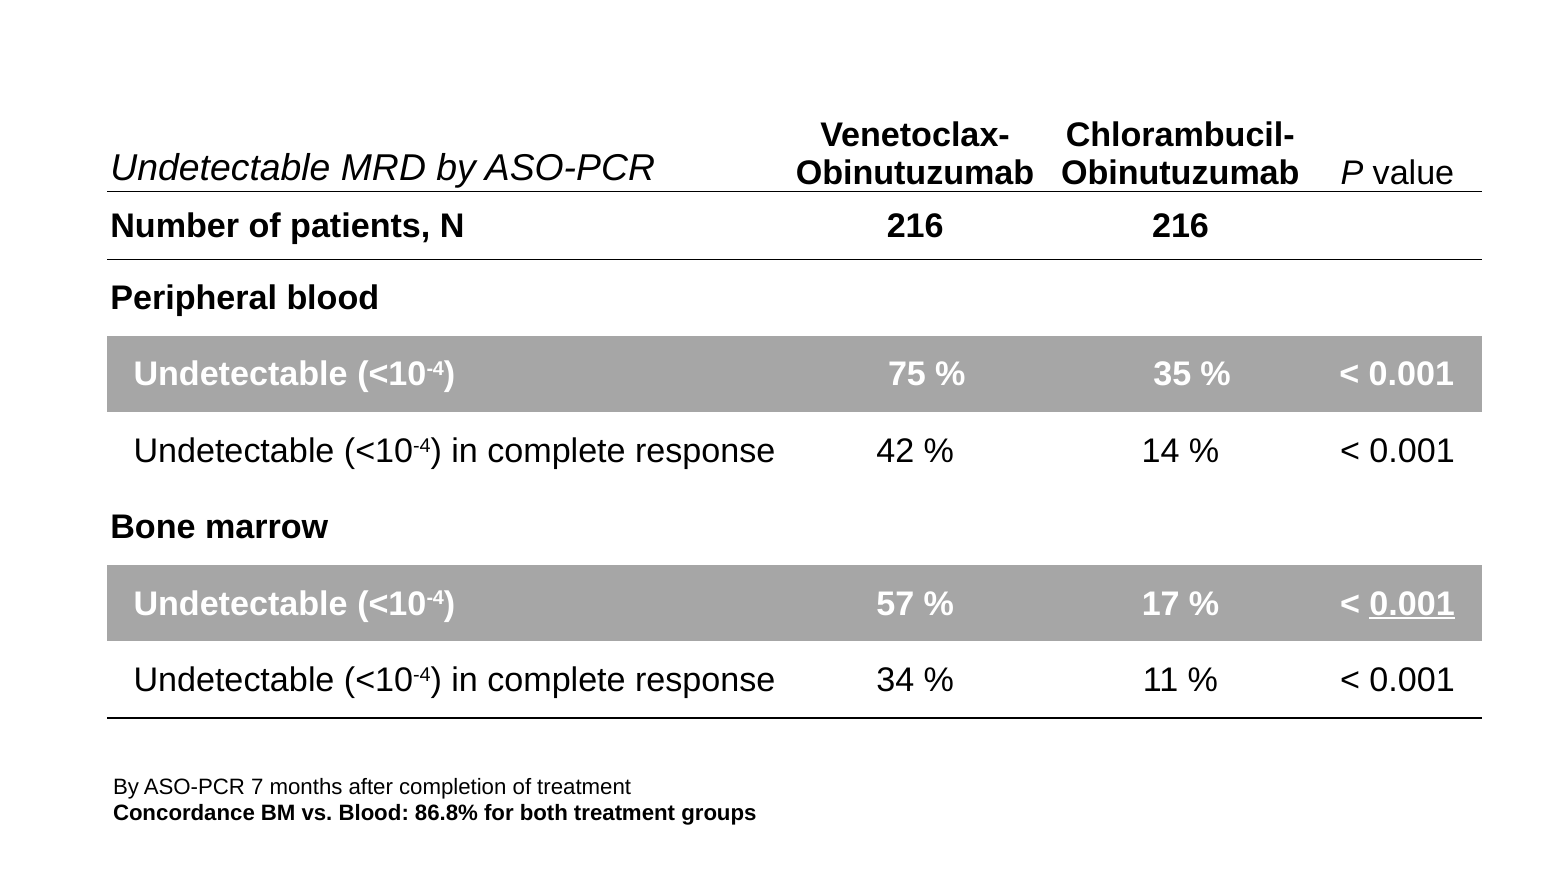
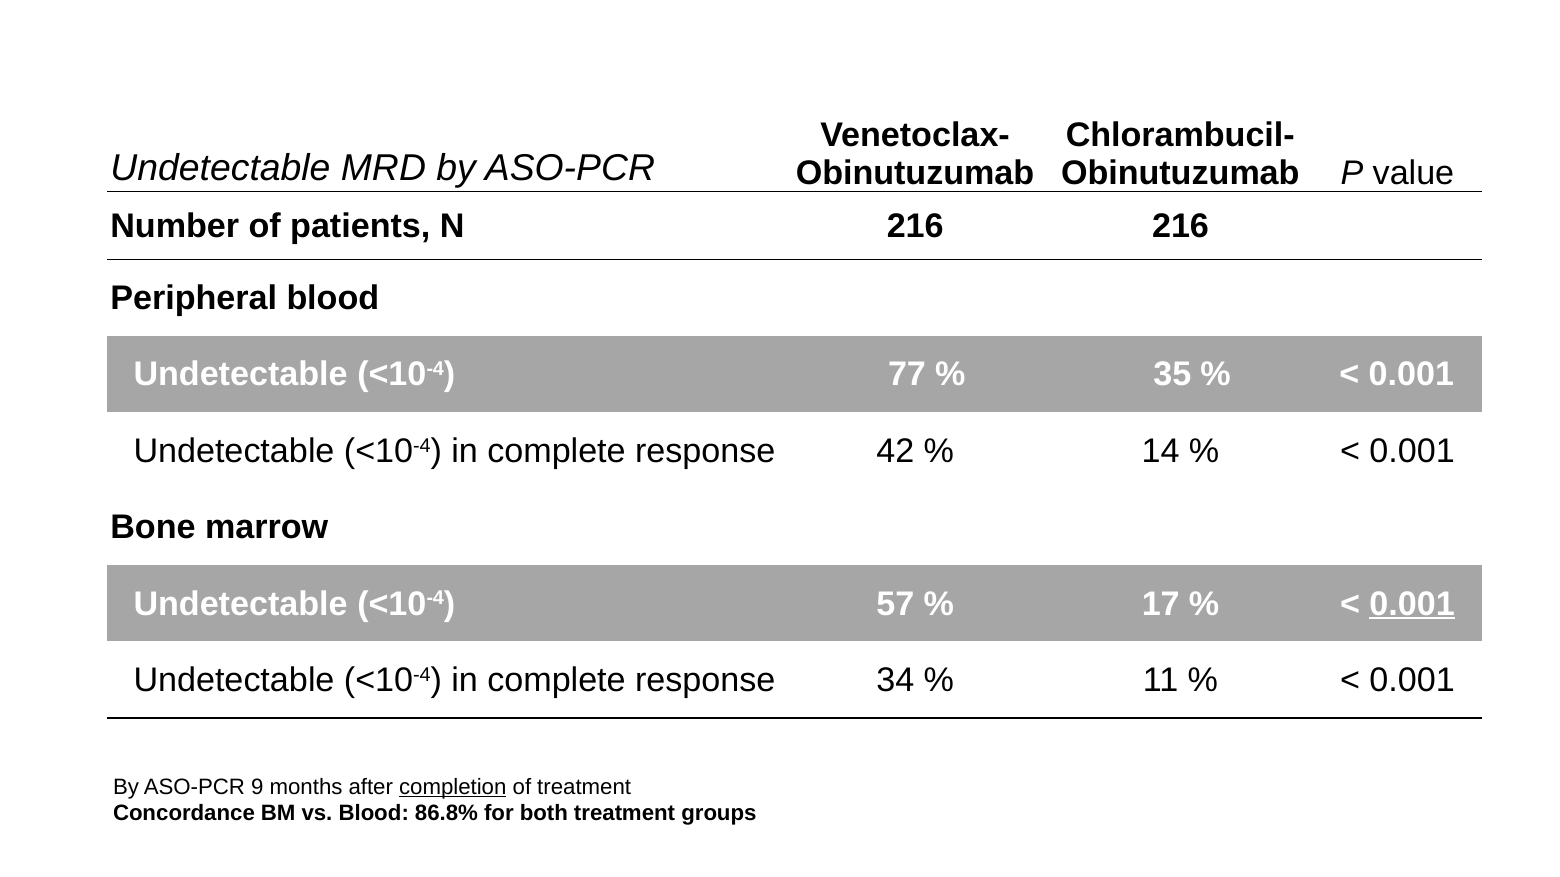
75: 75 -> 77
7: 7 -> 9
completion underline: none -> present
